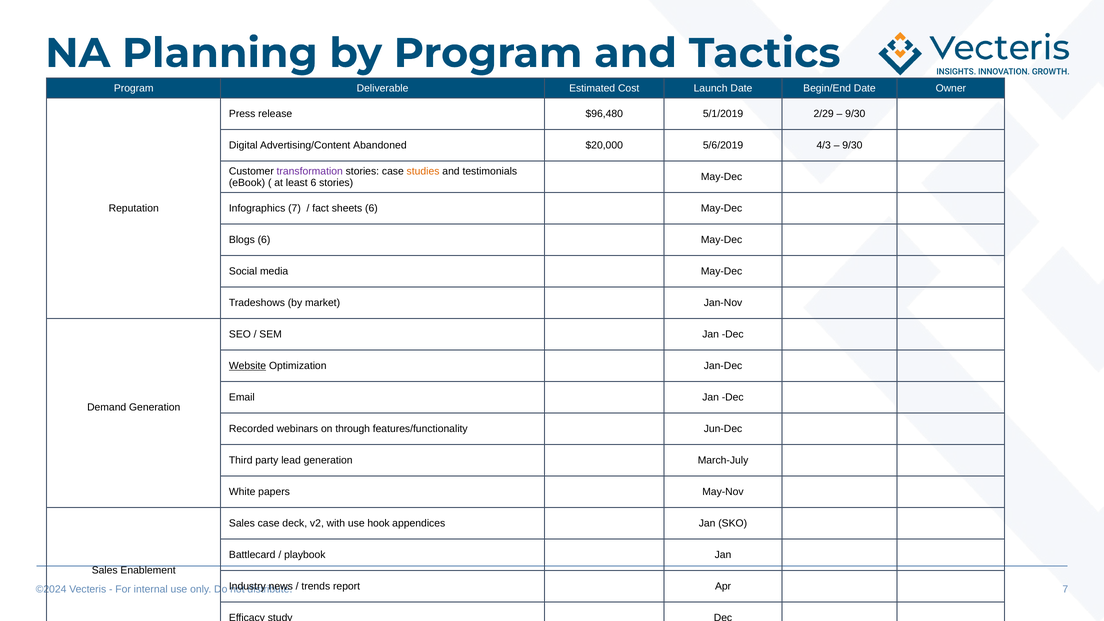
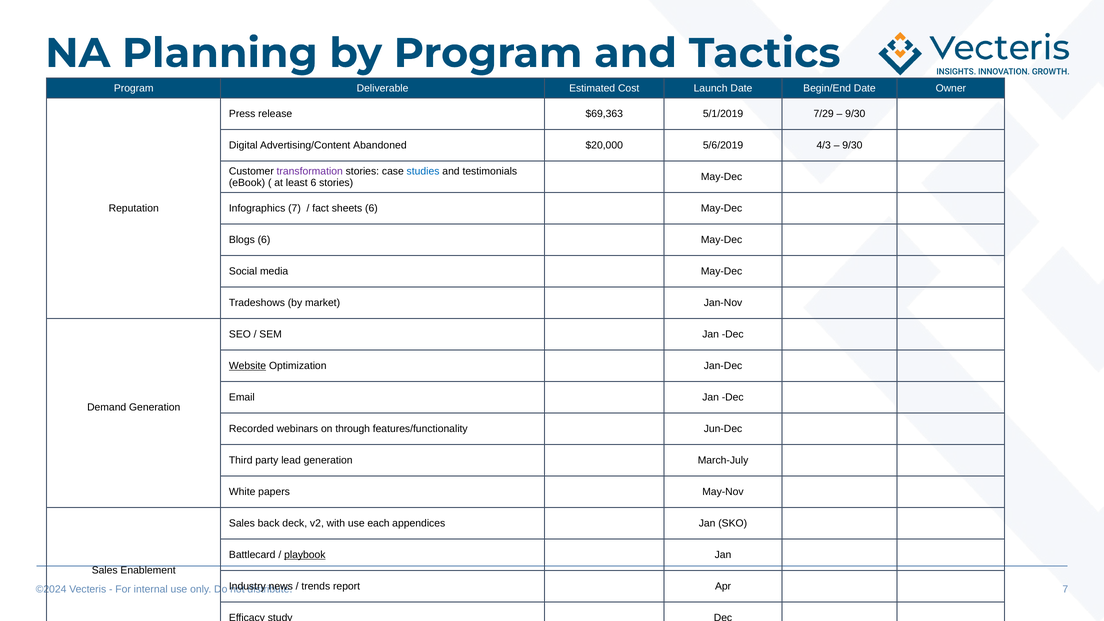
$96,480: $96,480 -> $69,363
2/29: 2/29 -> 7/29
studies colour: orange -> blue
Sales case: case -> back
hook: hook -> each
playbook underline: none -> present
